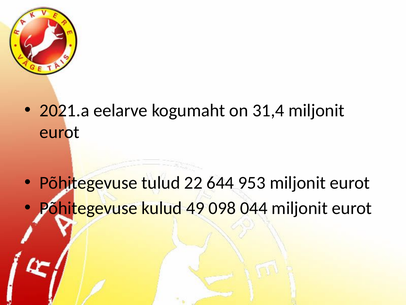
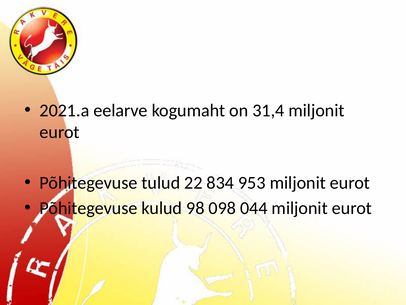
644: 644 -> 834
49: 49 -> 98
